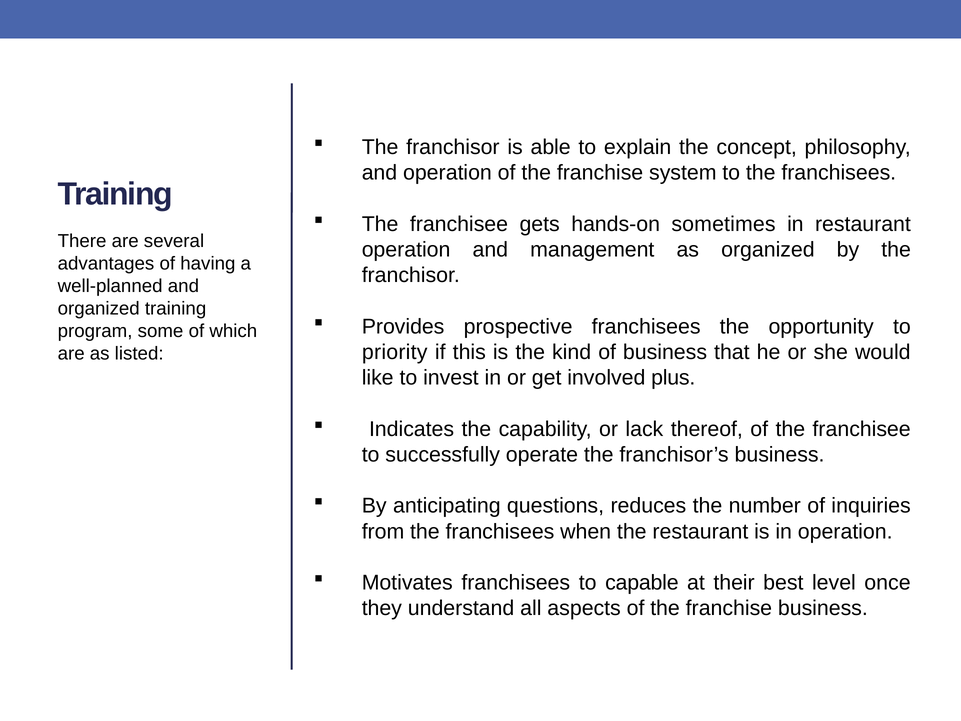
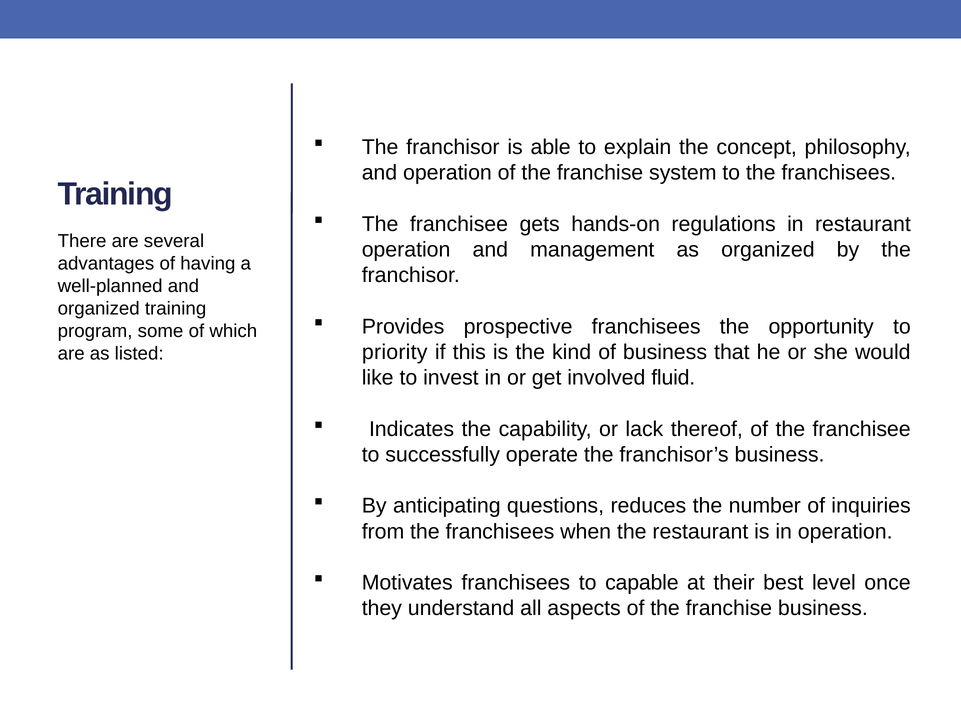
sometimes: sometimes -> regulations
plus: plus -> fluid
